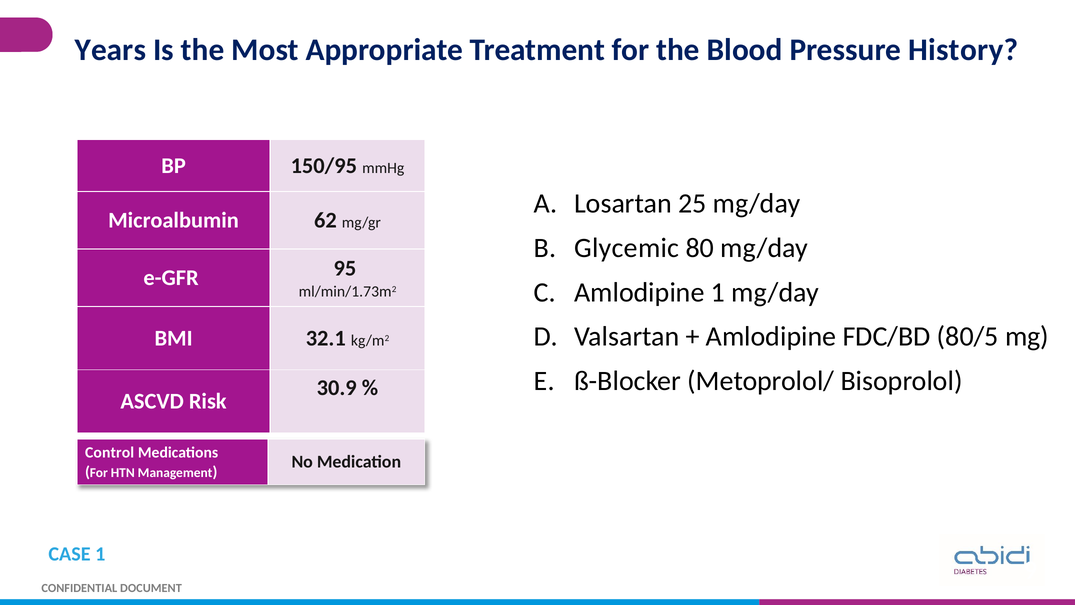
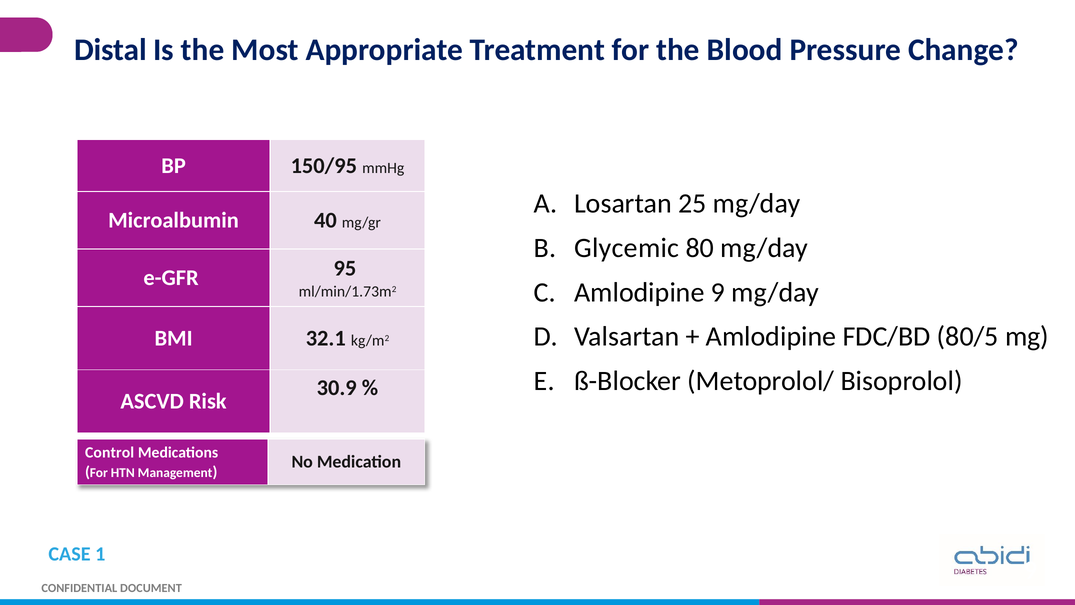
Years: Years -> Distal
History: History -> Change
62: 62 -> 40
Amlodipine 1: 1 -> 9
